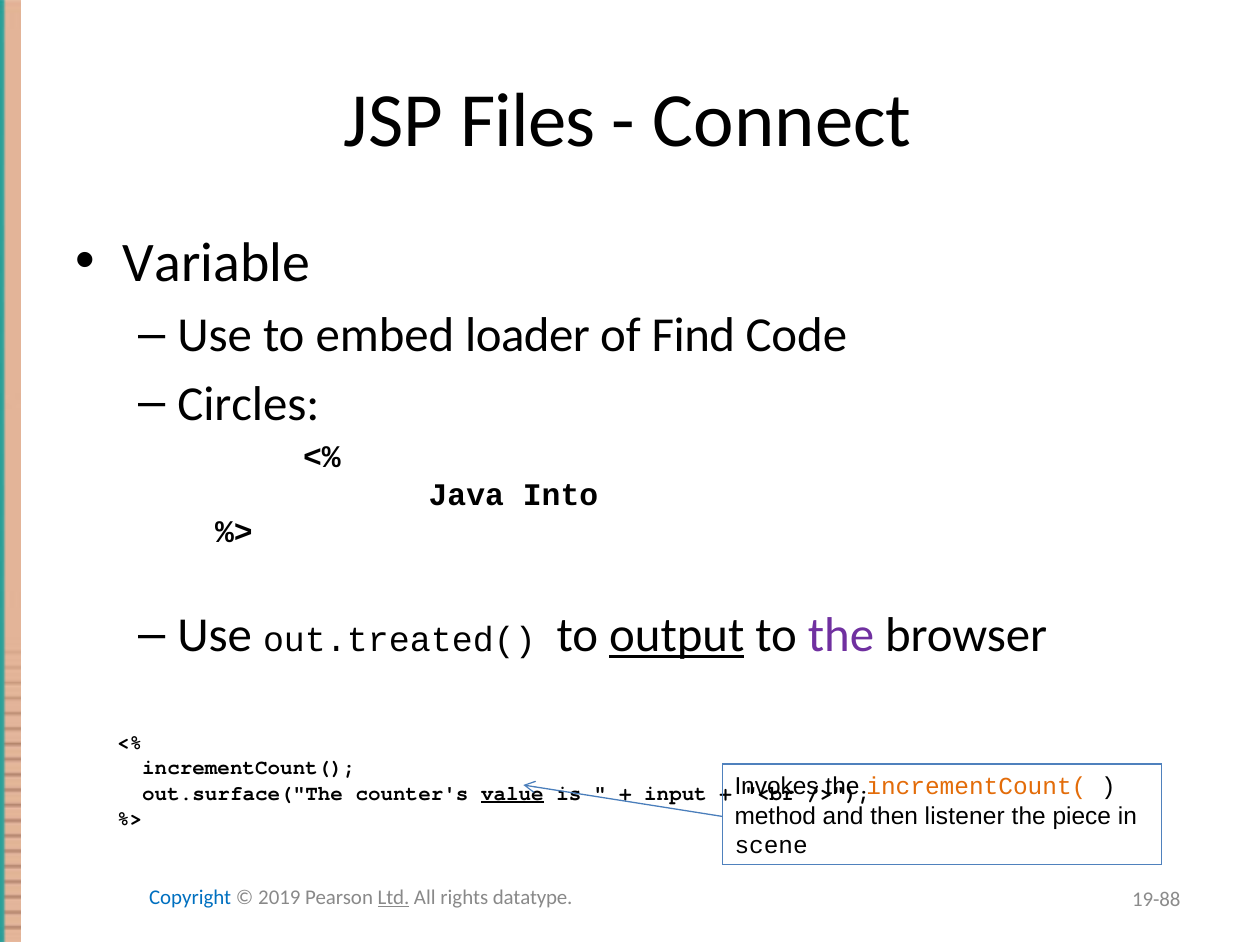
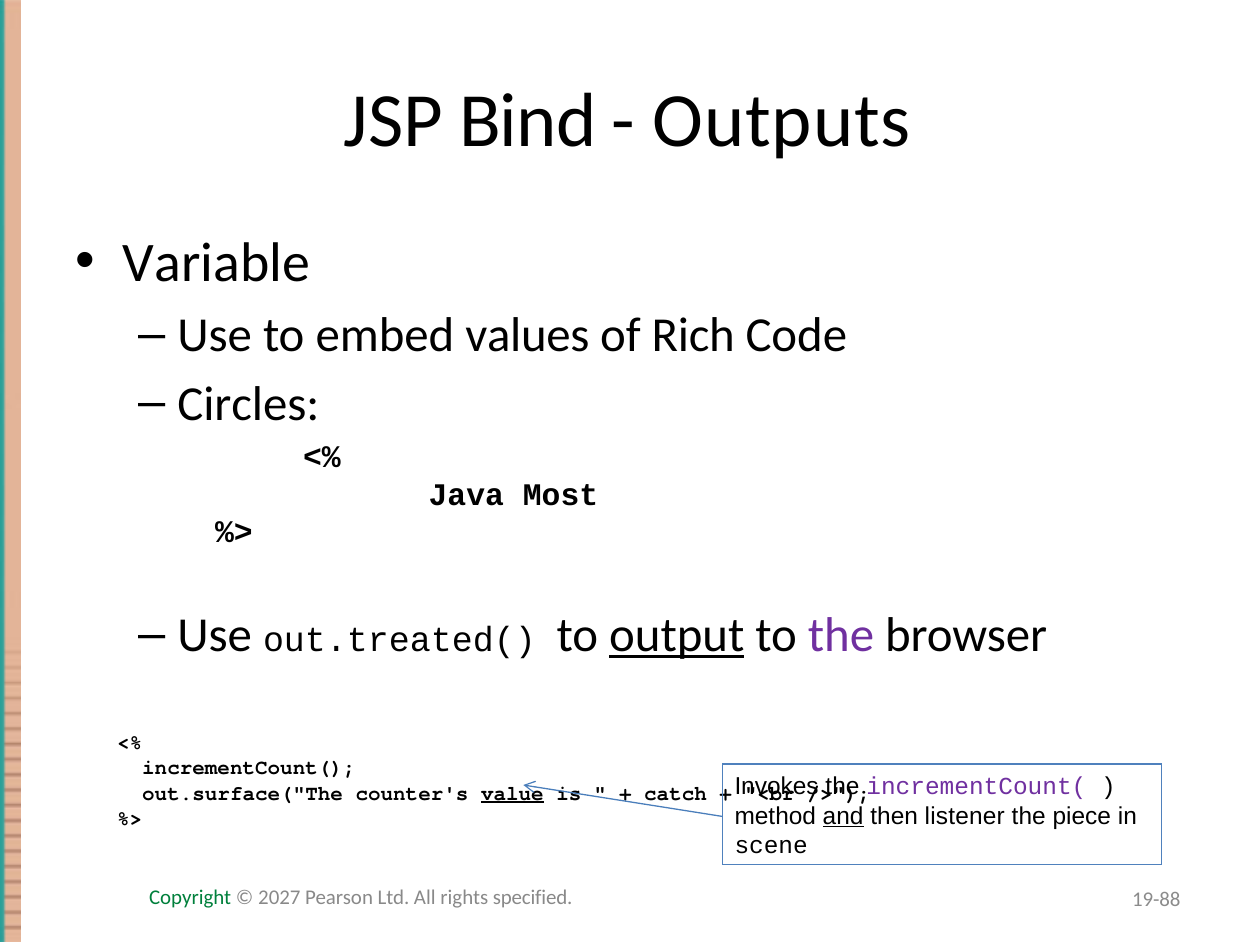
Files: Files -> Bind
Connect: Connect -> Outputs
loader: loader -> values
Find: Find -> Rich
Into: Into -> Most
incrementCount( at (976, 787) colour: orange -> purple
input: input -> catch
and underline: none -> present
Copyright colour: blue -> green
2019: 2019 -> 2027
Ltd underline: present -> none
datatype: datatype -> specified
